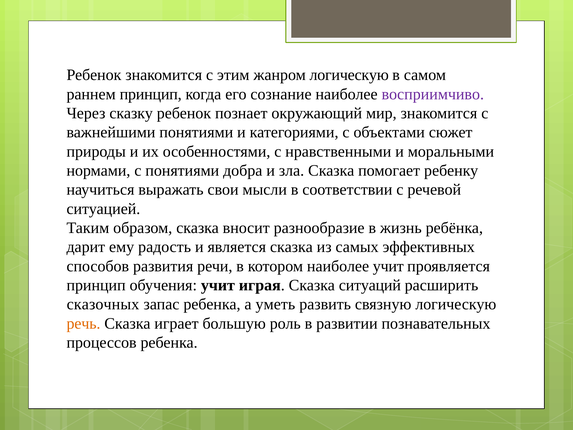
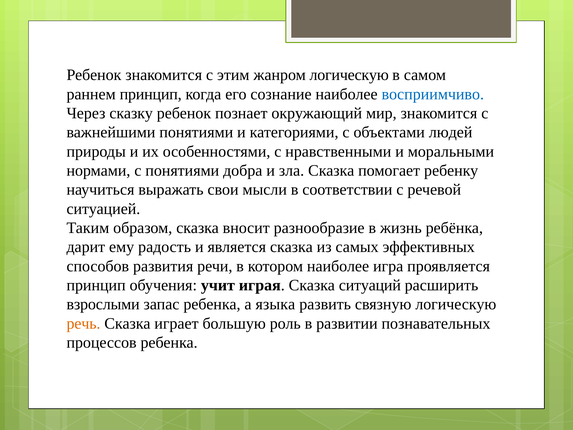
восприимчиво colour: purple -> blue
сюжет: сюжет -> людей
наиболее учит: учит -> игра
сказочных: сказочных -> взрослыми
уметь: уметь -> языка
